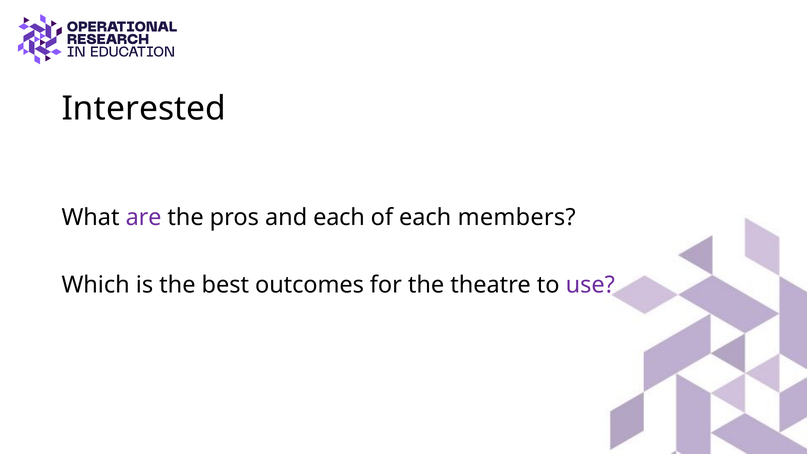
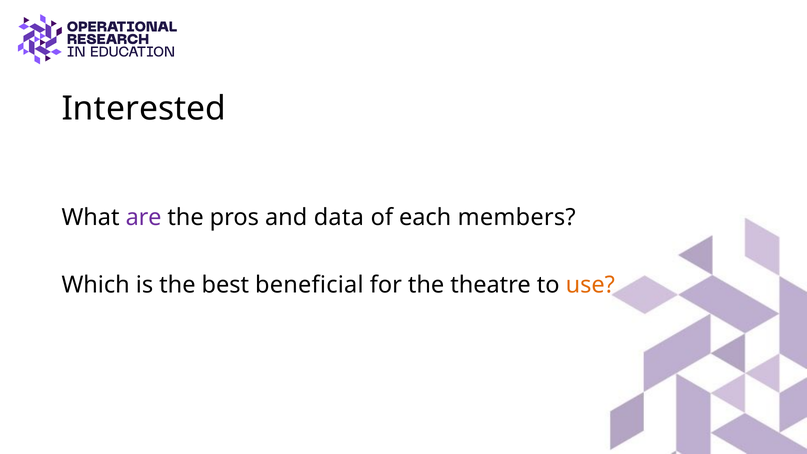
and each: each -> data
outcomes: outcomes -> beneficial
use colour: purple -> orange
